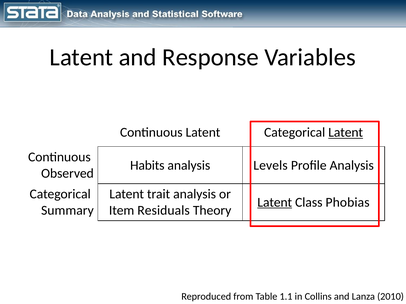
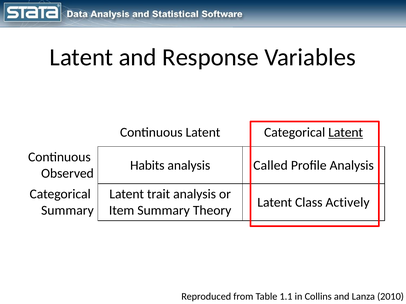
Levels: Levels -> Called
Latent at (275, 203) underline: present -> none
Phobias: Phobias -> Actively
Item Residuals: Residuals -> Summary
